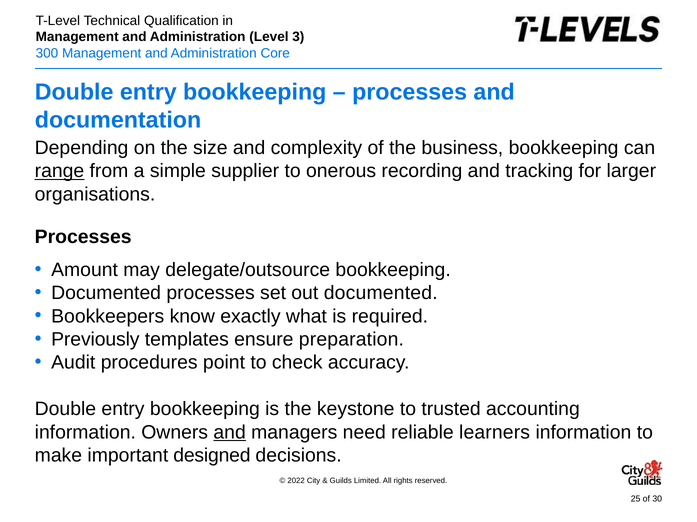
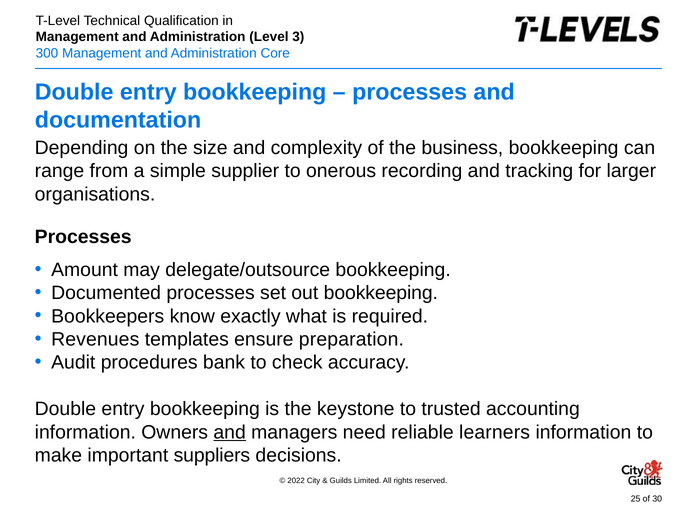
range underline: present -> none
out documented: documented -> bookkeeping
Previously: Previously -> Revenues
point: point -> bank
designed: designed -> suppliers
